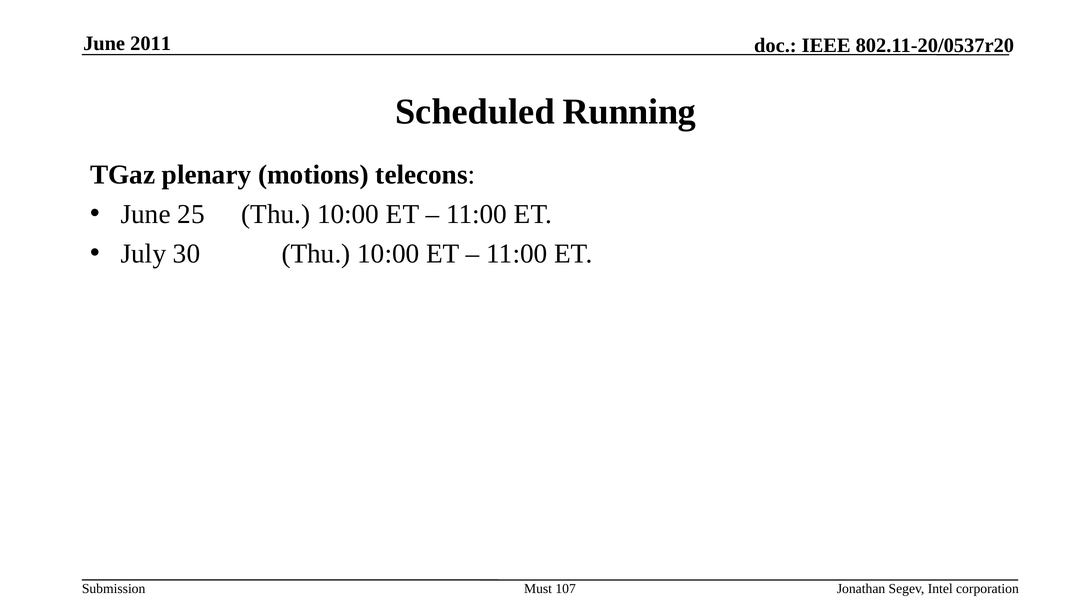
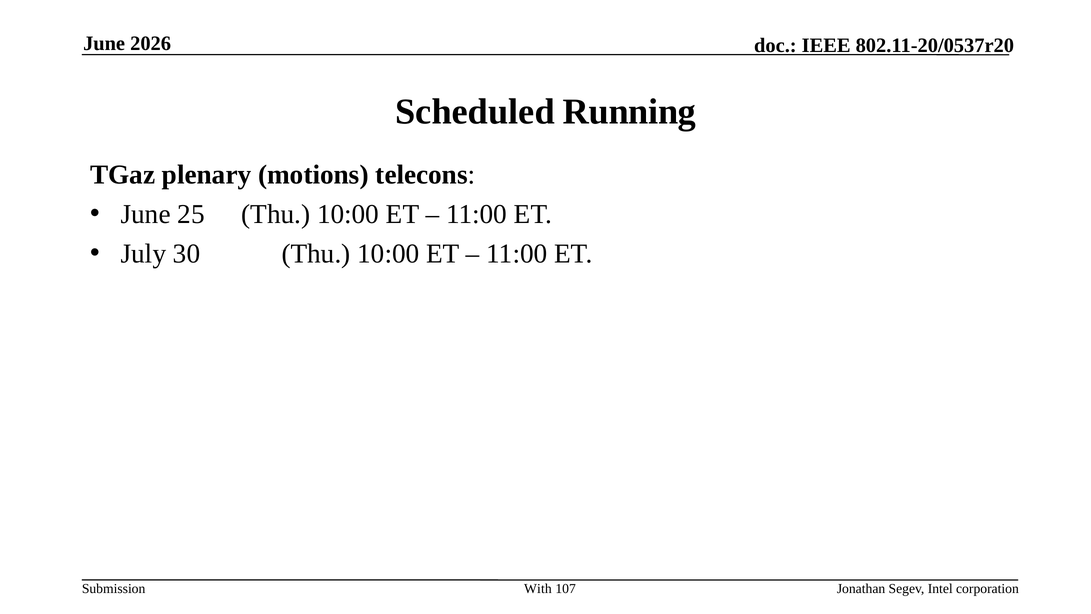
2011: 2011 -> 2026
Must: Must -> With
